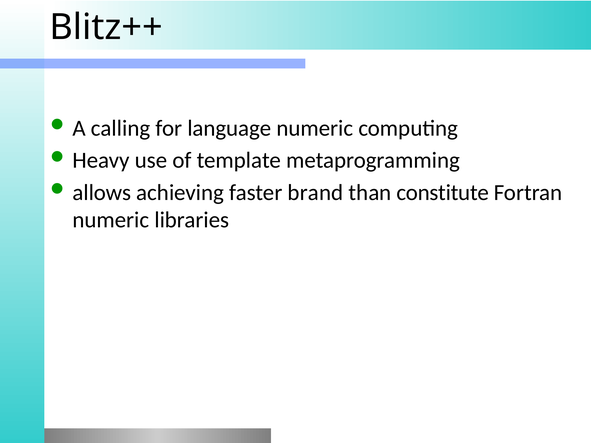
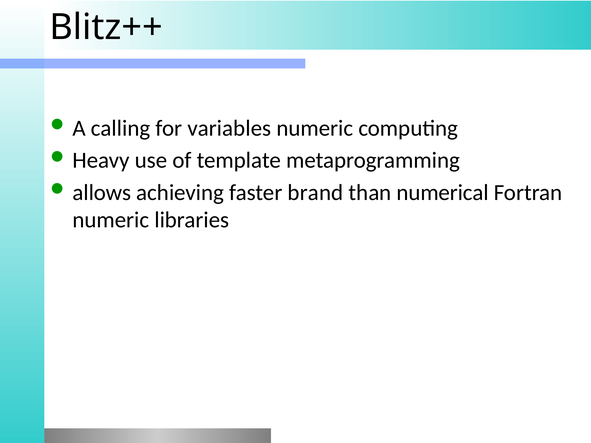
language: language -> variables
constitute: constitute -> numerical
